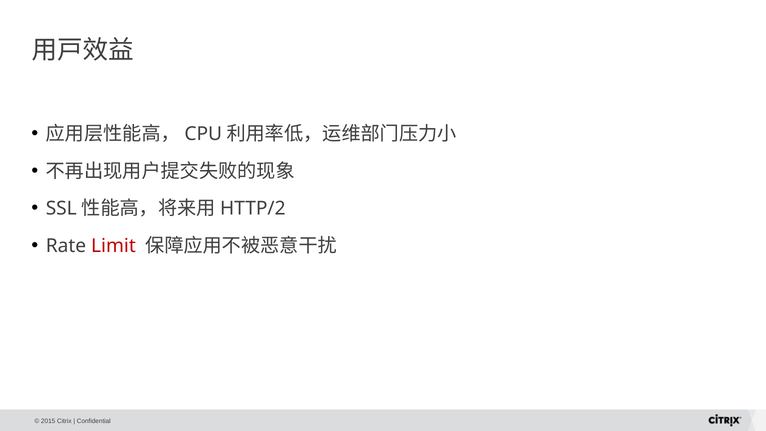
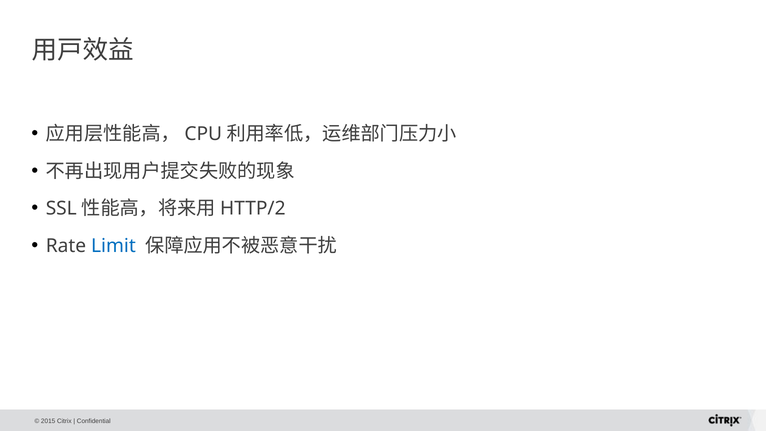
Limit colour: red -> blue
